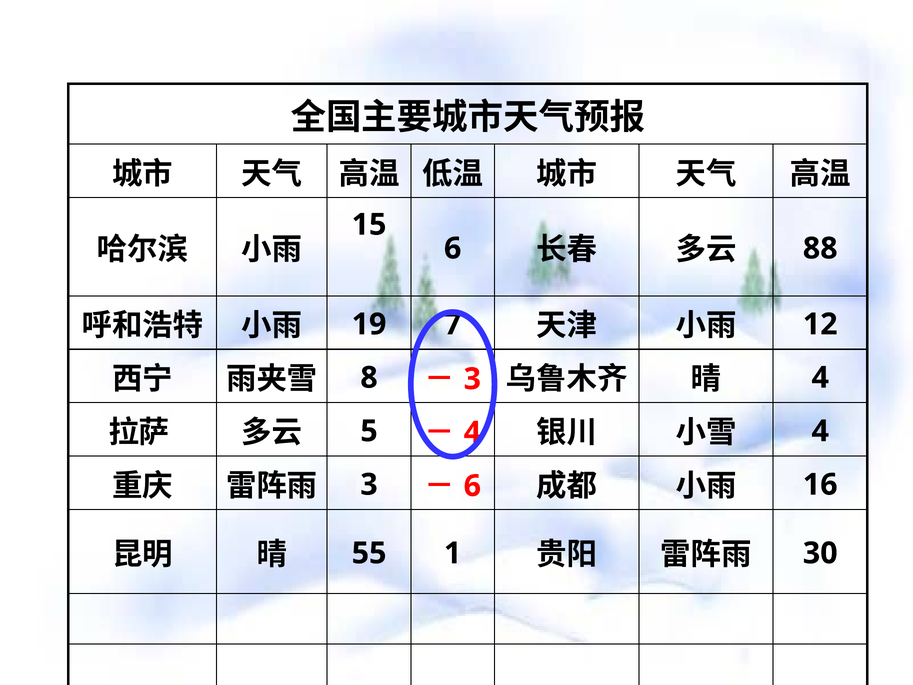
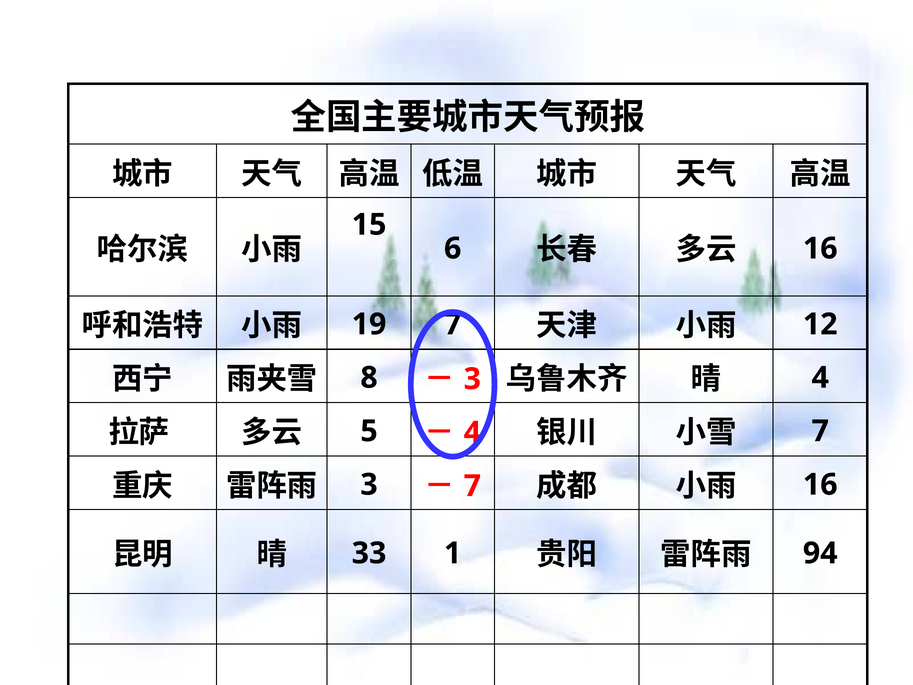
88 at (820, 248): 88 -> 16
4 at (820, 431): 4 -> 7
6 at (472, 486): 6 -> 7
55: 55 -> 33
30: 30 -> 94
